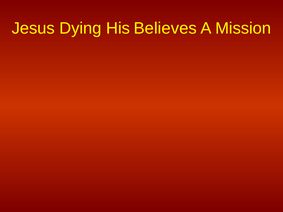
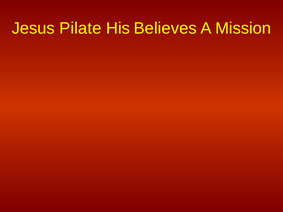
Dying: Dying -> Pilate
